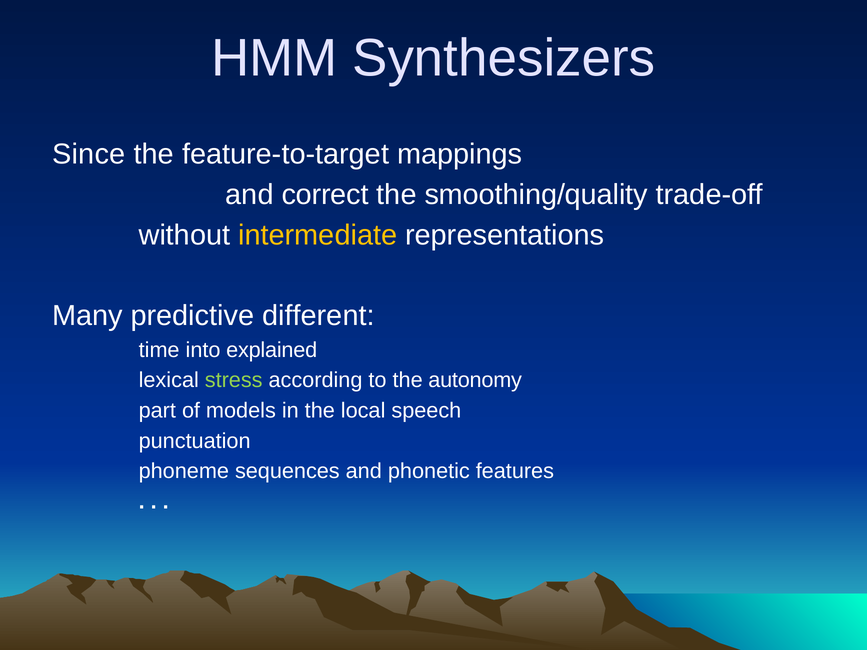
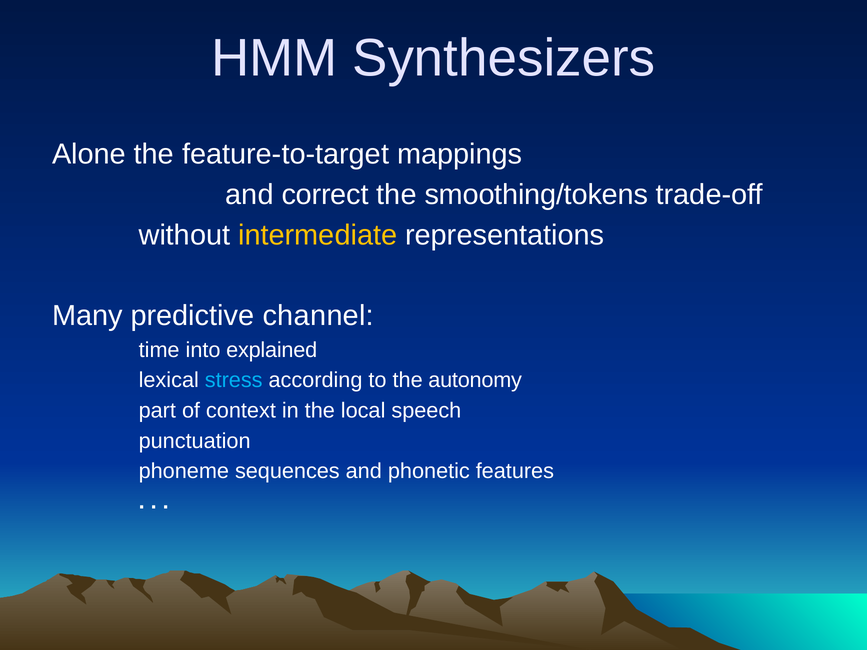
Since: Since -> Alone
smoothing/quality: smoothing/quality -> smoothing/tokens
different: different -> channel
stress colour: light green -> light blue
models: models -> context
